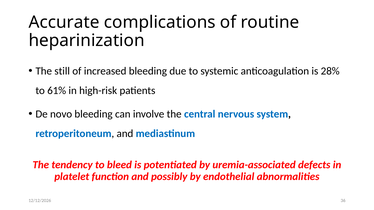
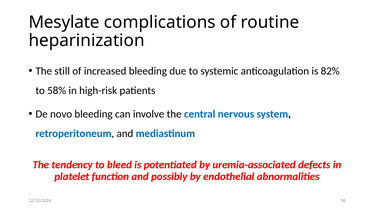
Accurate: Accurate -> Mesylate
28%: 28% -> 82%
61%: 61% -> 58%
